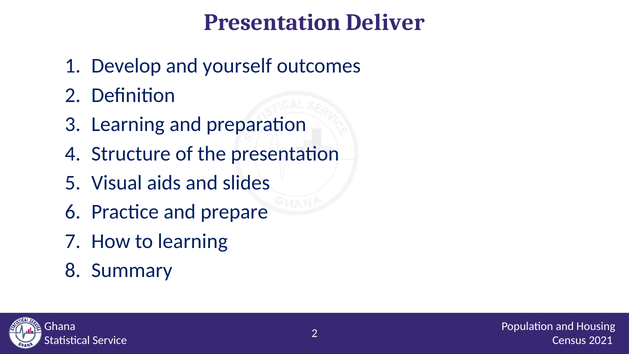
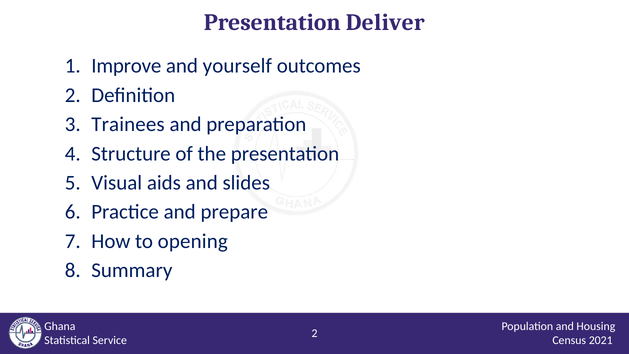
Develop: Develop -> Improve
Learning at (128, 124): Learning -> Trainees
to learning: learning -> opening
